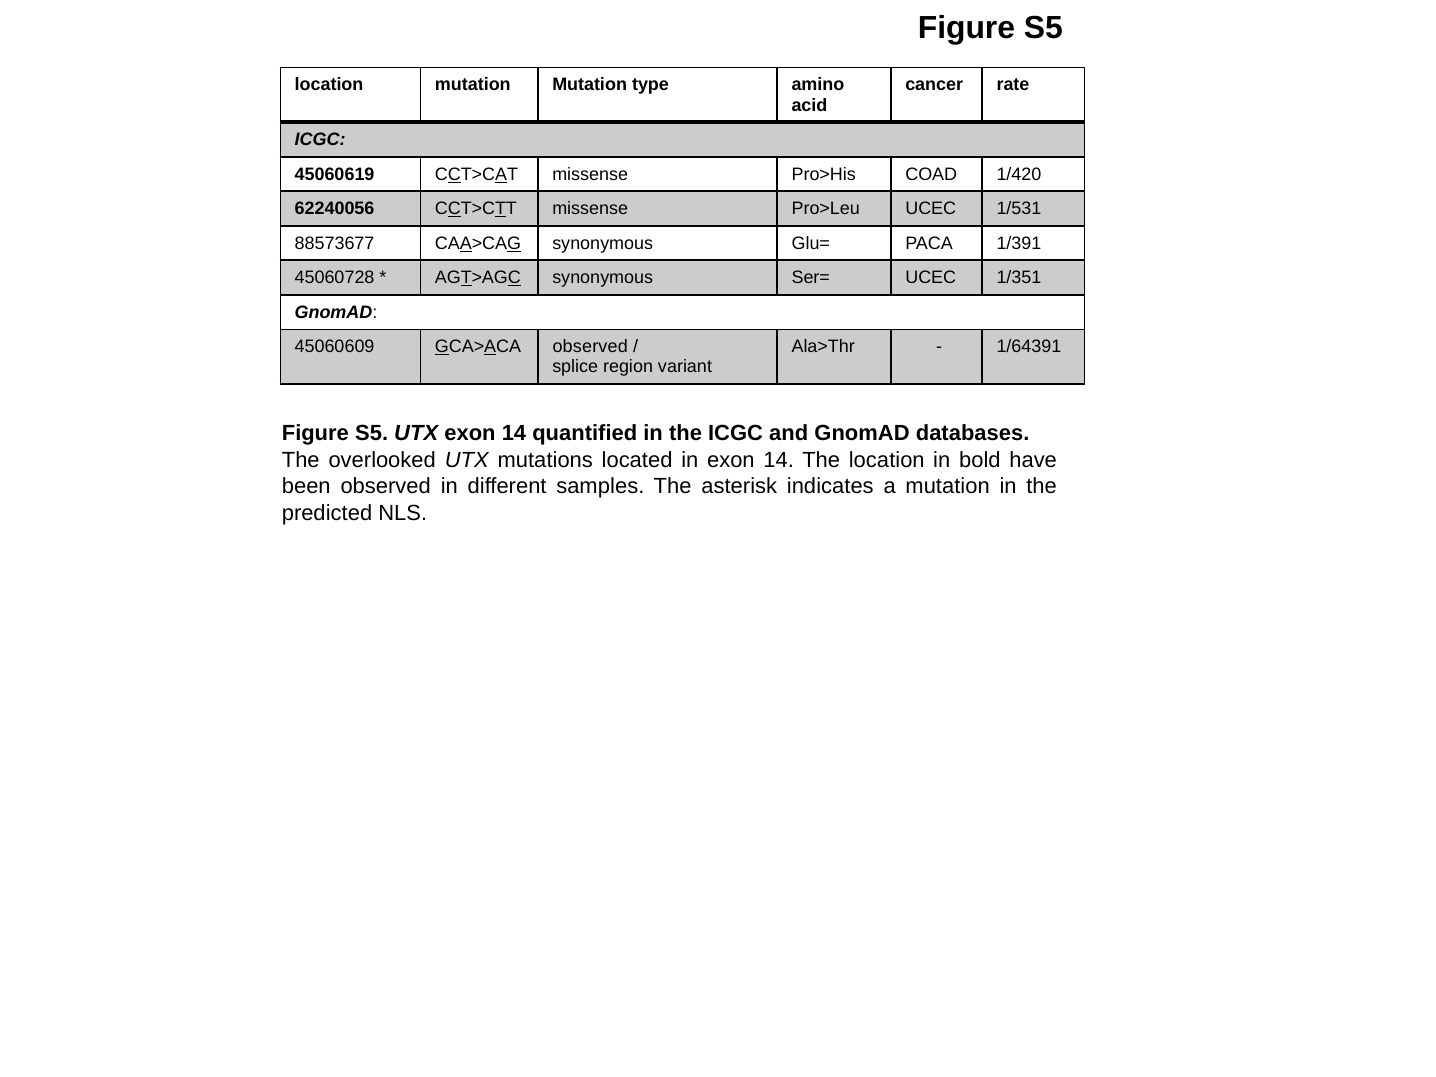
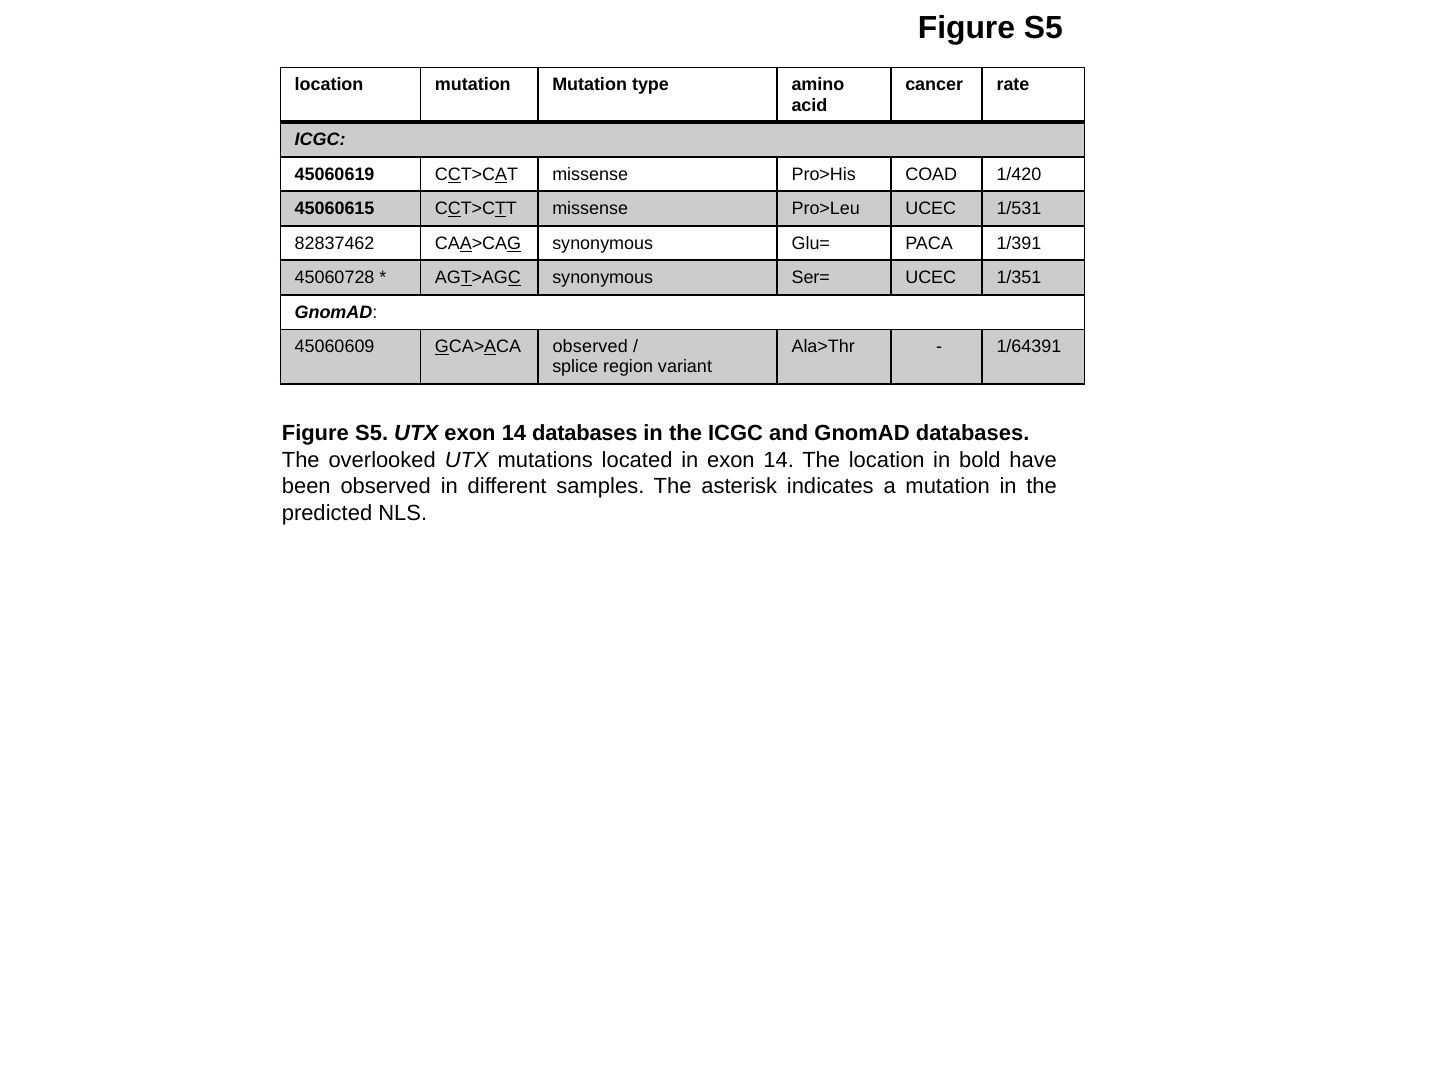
62240056: 62240056 -> 45060615
88573677: 88573677 -> 82837462
14 quantified: quantified -> databases
